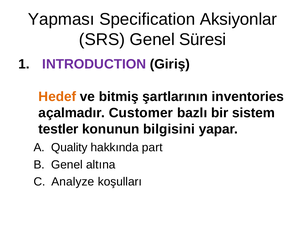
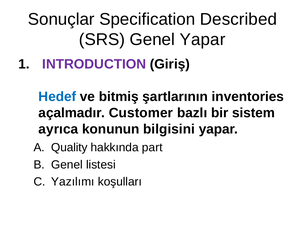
Yapması: Yapması -> Sonuçlar
Aksiyonlar: Aksiyonlar -> Described
Genel Süresi: Süresi -> Yapar
Hedef colour: orange -> blue
testler: testler -> ayrıca
altına: altına -> listesi
Analyze: Analyze -> Yazılımı
